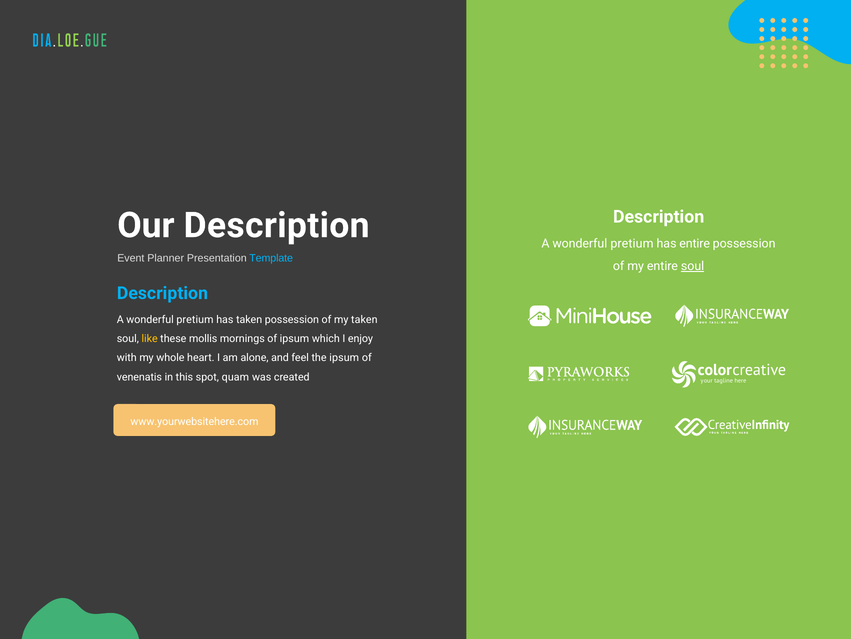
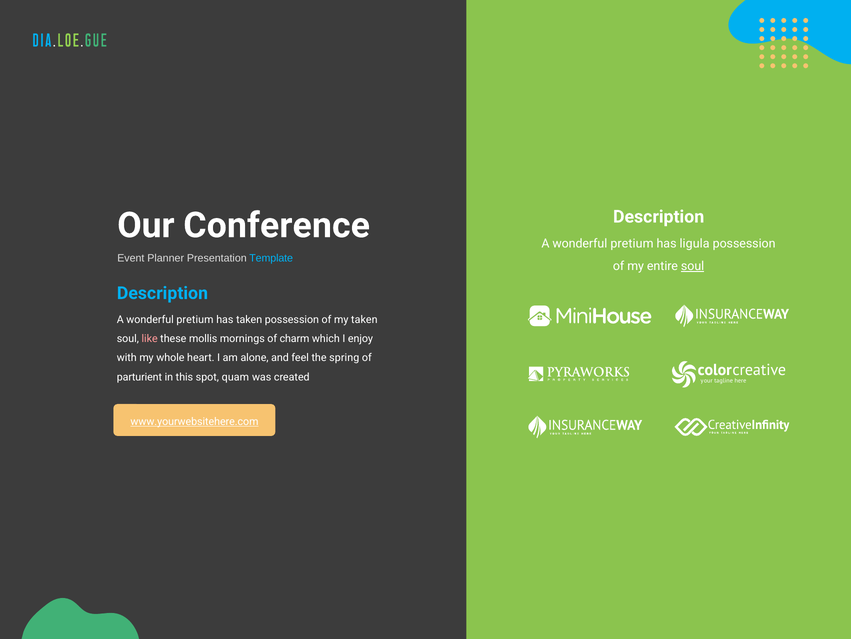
Our Description: Description -> Conference
has entire: entire -> ligula
like colour: yellow -> pink
of ipsum: ipsum -> charm
the ipsum: ipsum -> spring
venenatis: venenatis -> parturient
www.yourwebsitehere.com underline: none -> present
